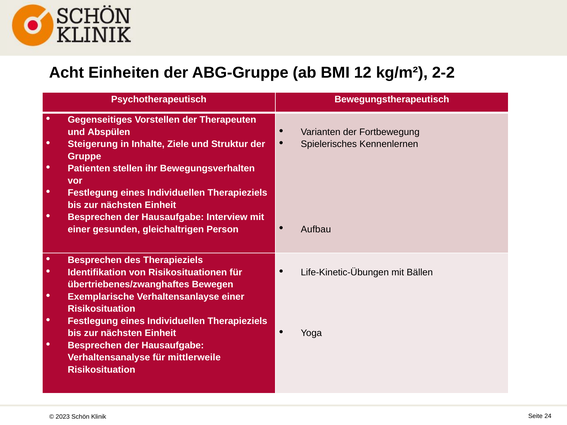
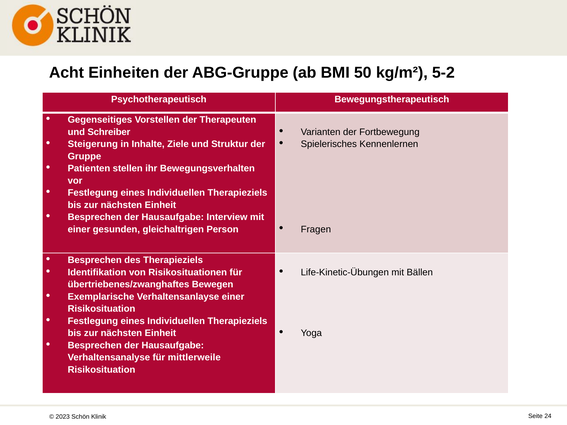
12: 12 -> 50
2-2: 2-2 -> 5-2
Abspülen: Abspülen -> Schreiber
Aufbau: Aufbau -> Fragen
